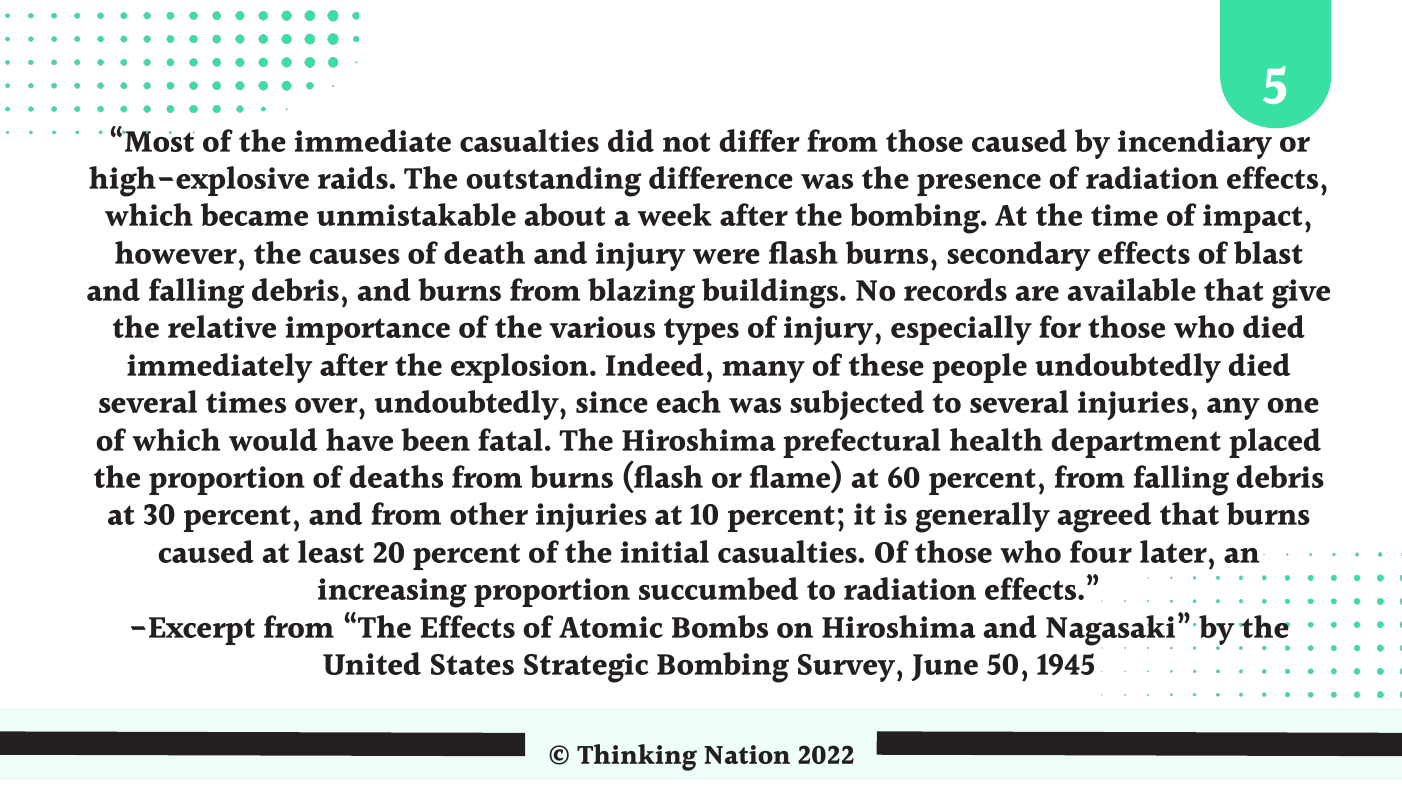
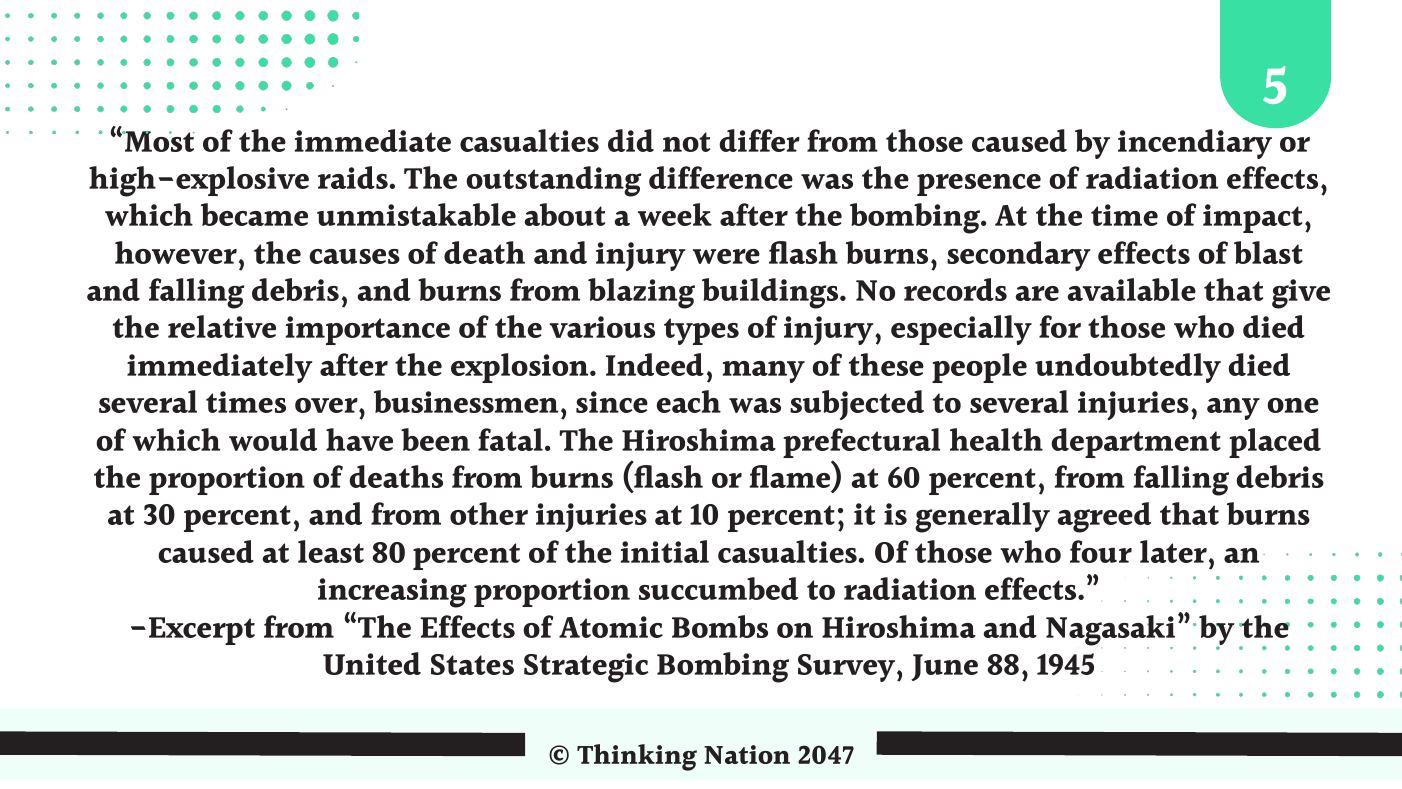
over undoubtedly: undoubtedly -> businessmen
20: 20 -> 80
50: 50 -> 88
2022: 2022 -> 2047
